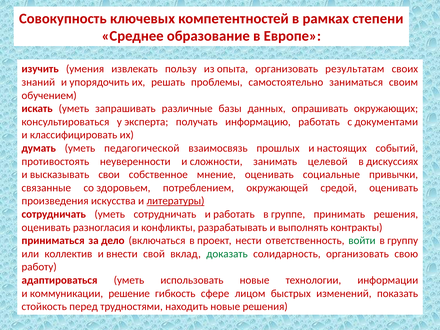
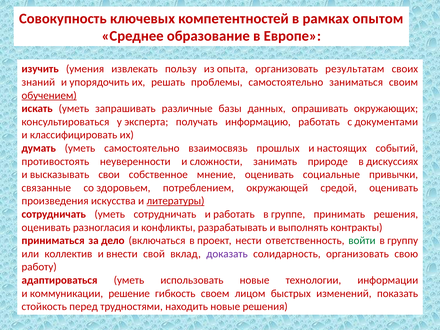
степени: степени -> опытом
обучением underline: none -> present
уметь педагогической: педагогической -> самостоятельно
целевой: целевой -> природе
доказать colour: green -> purple
сфере: сфере -> своем
